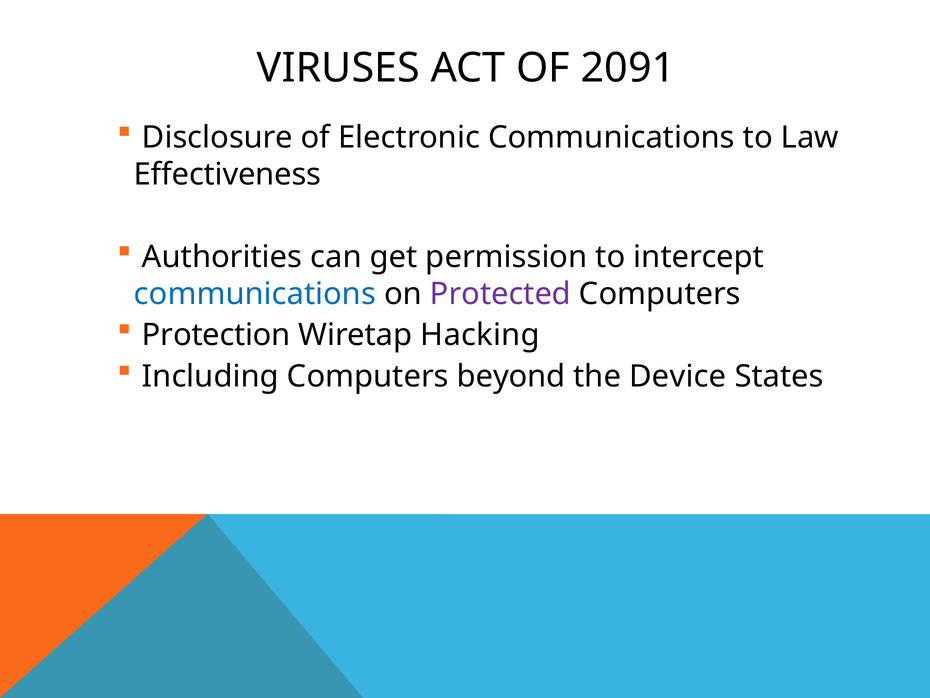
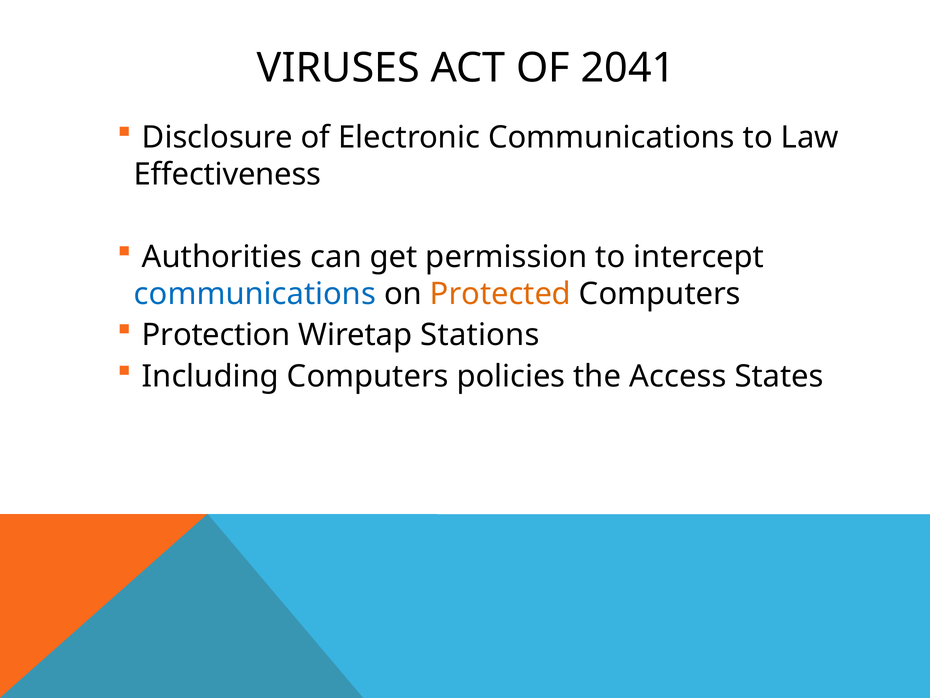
2091: 2091 -> 2041
Protected colour: purple -> orange
Hacking: Hacking -> Stations
beyond: beyond -> policies
Device: Device -> Access
